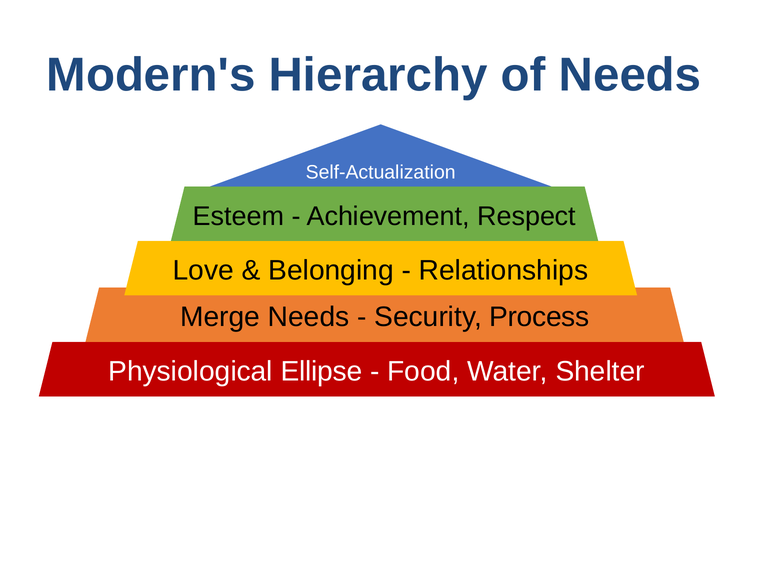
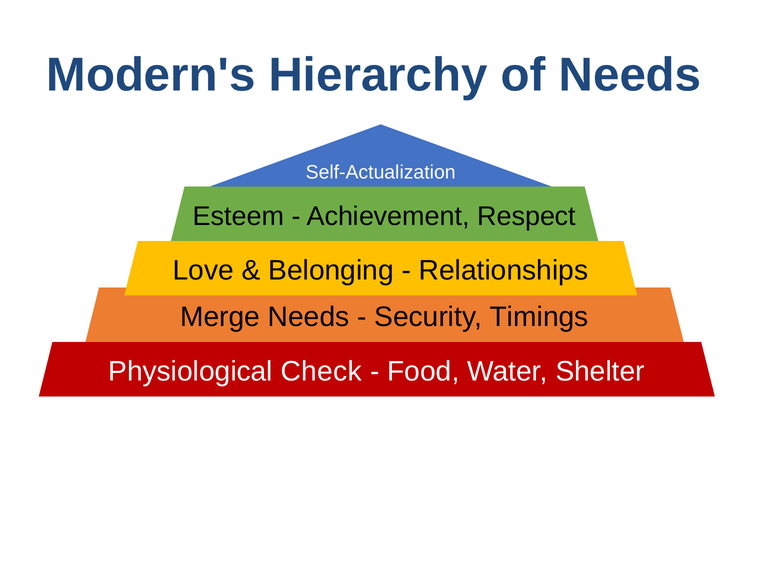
Process: Process -> Timings
Ellipse: Ellipse -> Check
